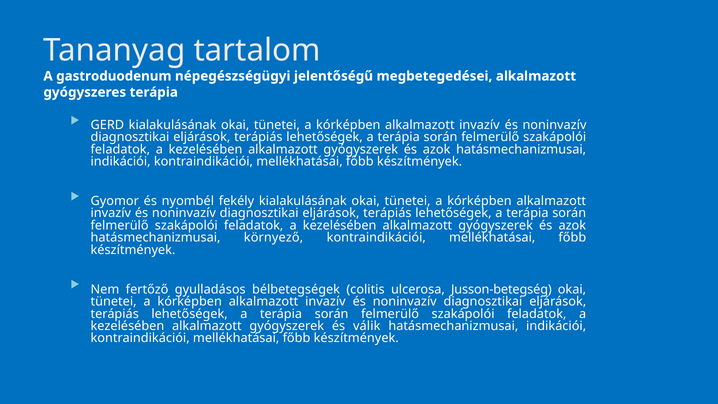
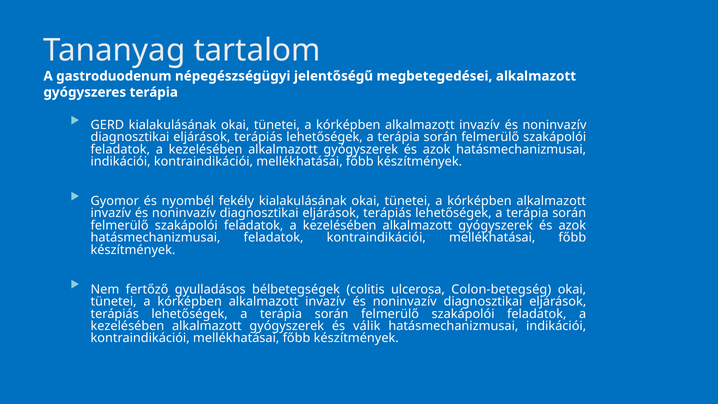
hatásmechanizmusai környező: környező -> feladatok
Jusson-betegség: Jusson-betegség -> Colon-betegség
